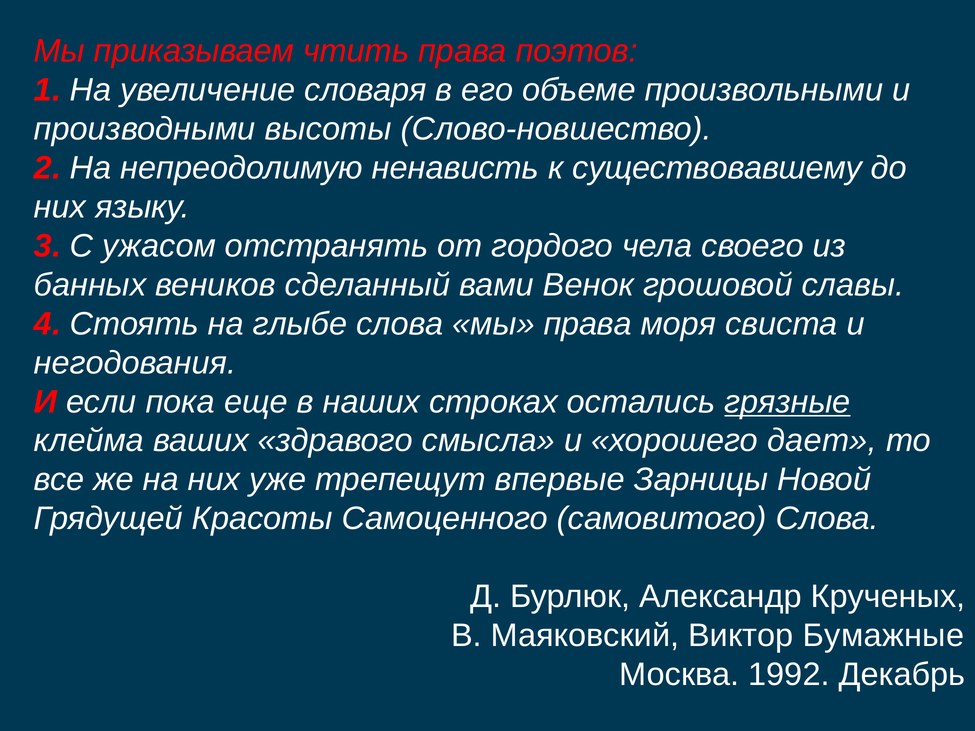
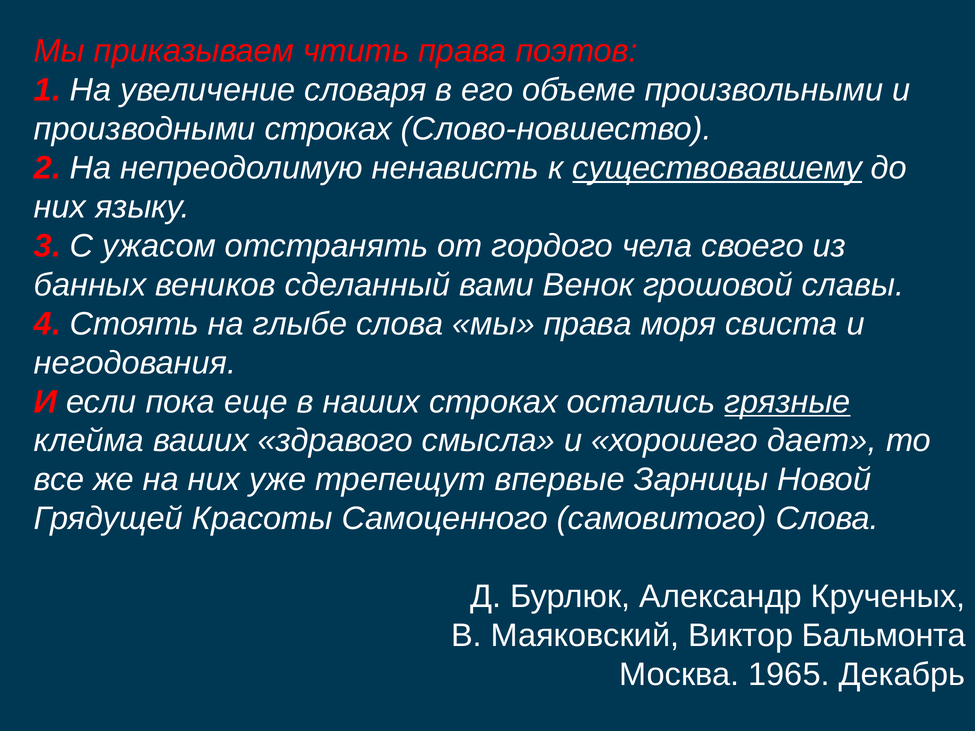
производными высоты: высоты -> строках
существовавшему underline: none -> present
Бумажные: Бумажные -> Бальмонта
1992: 1992 -> 1965
